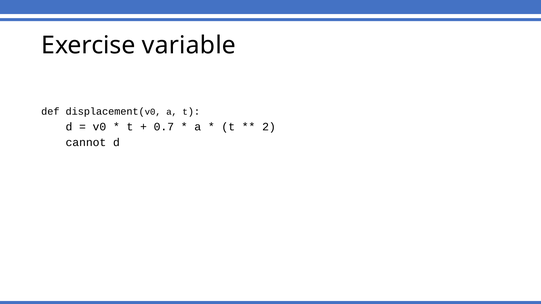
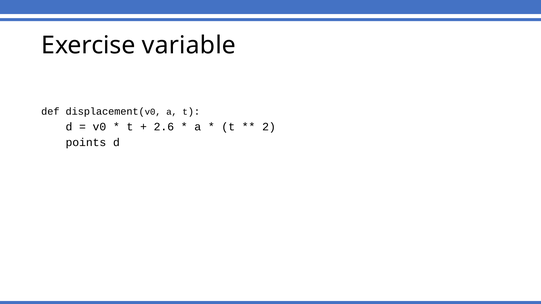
0.7: 0.7 -> 2.6
cannot: cannot -> points
